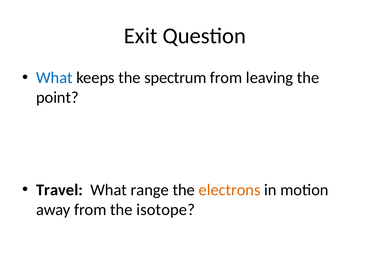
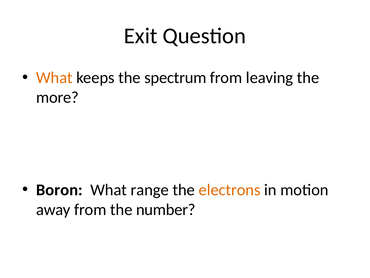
What at (54, 78) colour: blue -> orange
point: point -> more
Travel: Travel -> Boron
isotope: isotope -> number
